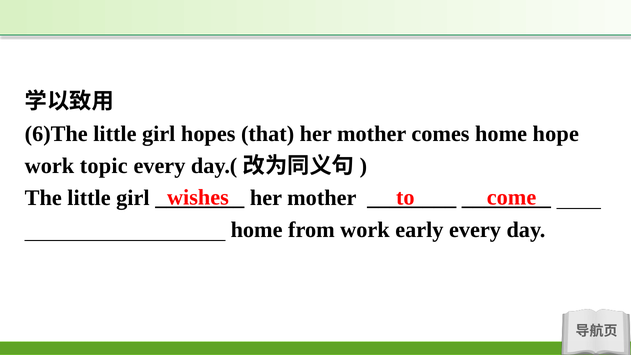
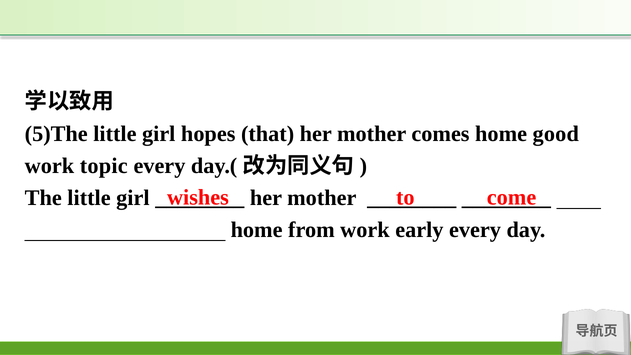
6)The: 6)The -> 5)The
hope: hope -> good
